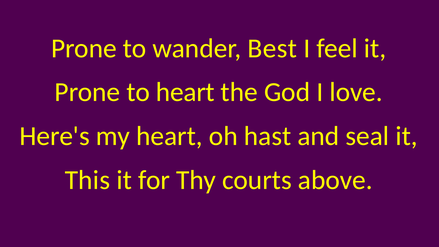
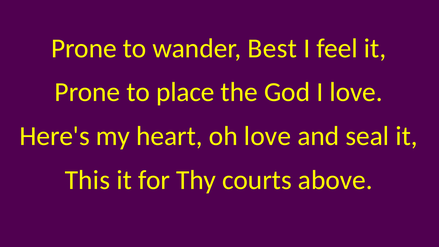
to heart: heart -> place
oh hast: hast -> love
